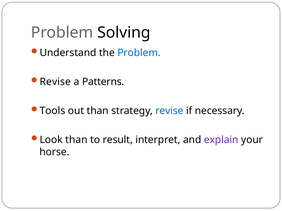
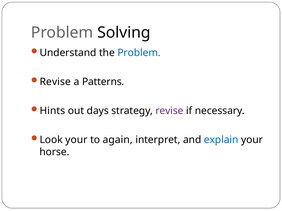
Tools: Tools -> Hints
out than: than -> days
revise at (169, 111) colour: blue -> purple
Look than: than -> your
result: result -> again
explain colour: purple -> blue
